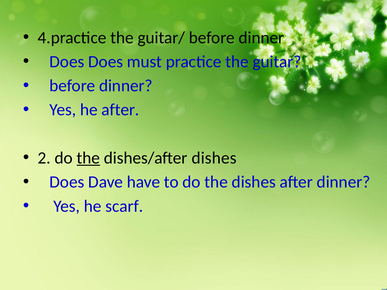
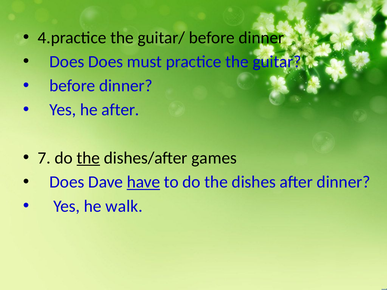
2: 2 -> 7
dishes/after dishes: dishes -> games
have underline: none -> present
scarf: scarf -> walk
